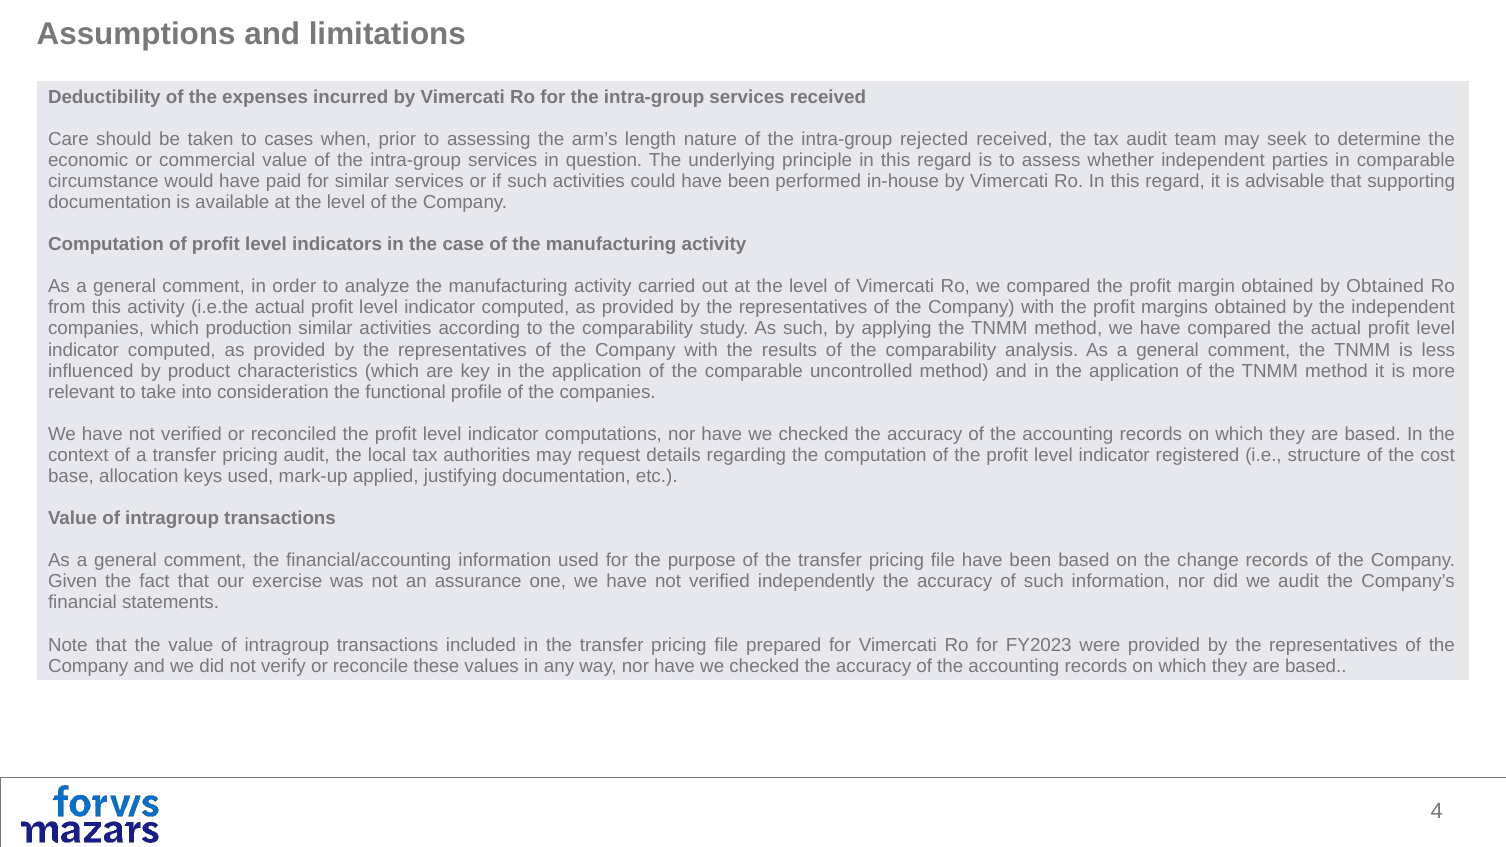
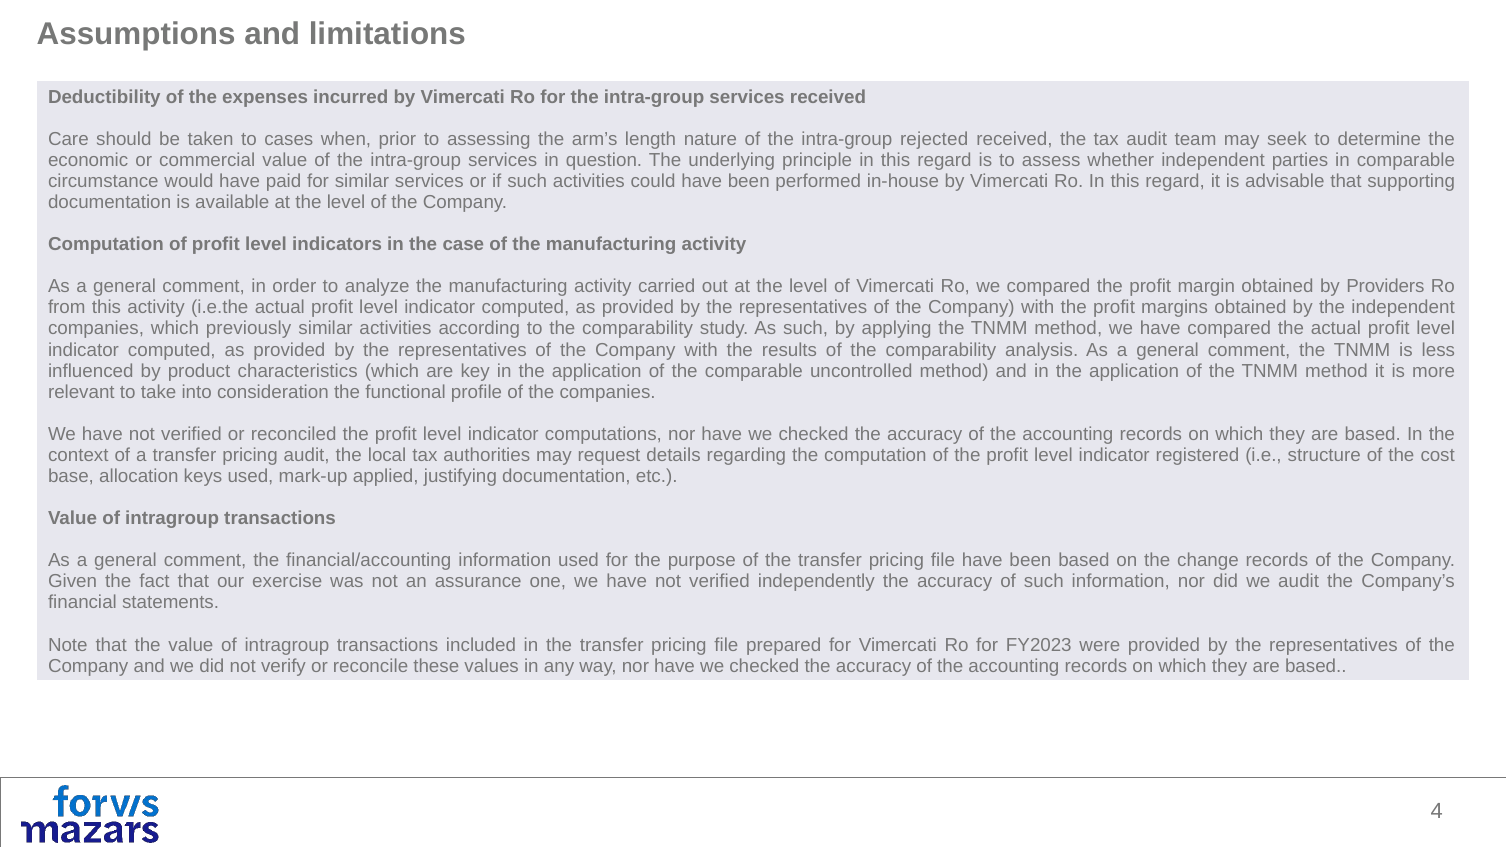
by Obtained: Obtained -> Providers
production: production -> previously
